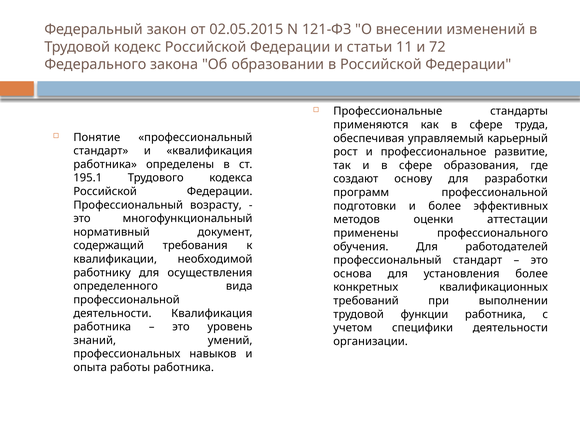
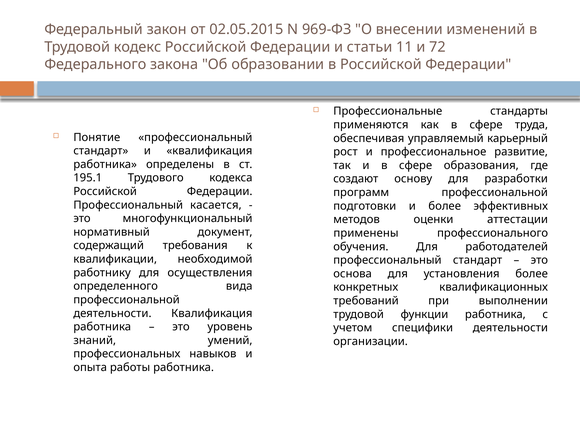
121-ФЗ: 121-ФЗ -> 969-ФЗ
возрасту: возрасту -> касается
